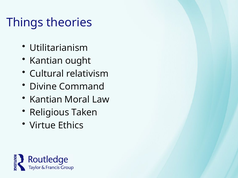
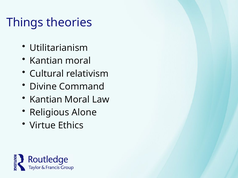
ought at (78, 61): ought -> moral
Taken: Taken -> Alone
